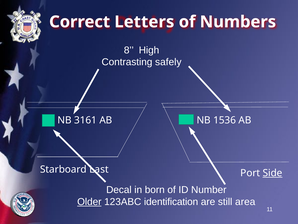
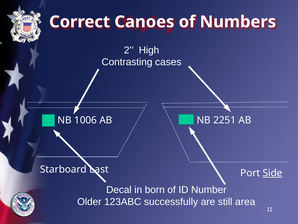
Letters: Letters -> Canoes
8: 8 -> 2
safely: safely -> cases
3161: 3161 -> 1006
1536: 1536 -> 2251
Older underline: present -> none
identification: identification -> successfully
